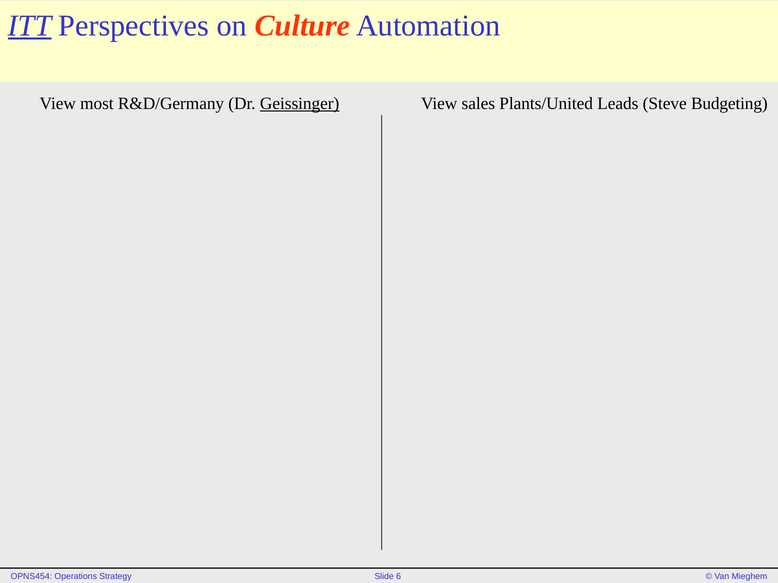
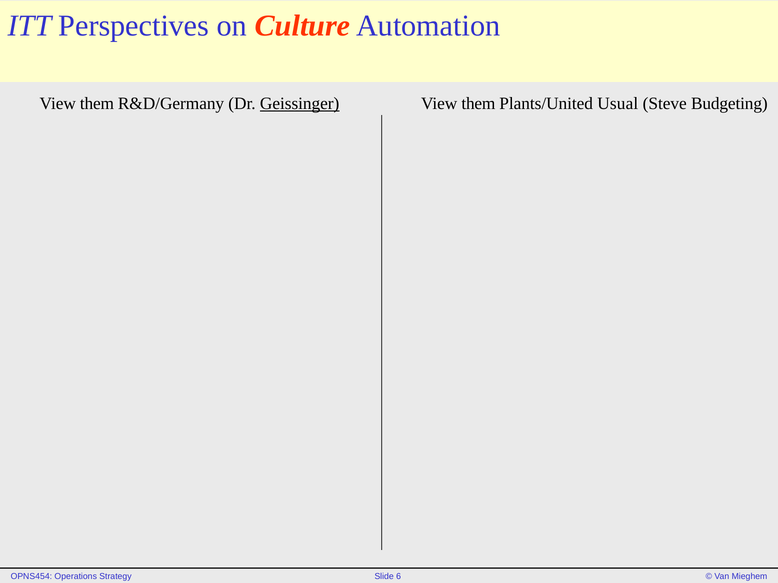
ITT underline: present -> none
most at (97, 103): most -> them
sales at (478, 103): sales -> them
Leads: Leads -> Usual
